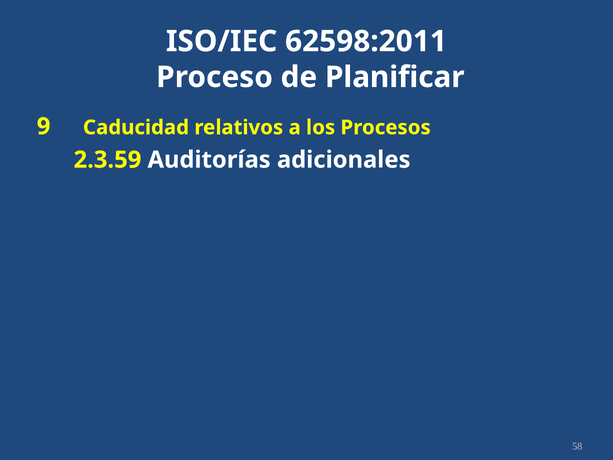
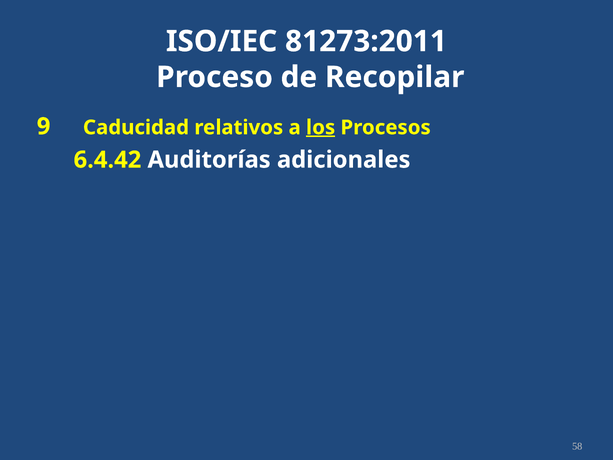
62598:2011: 62598:2011 -> 81273:2011
Planificar: Planificar -> Recopilar
los underline: none -> present
2.3.59: 2.3.59 -> 6.4.42
